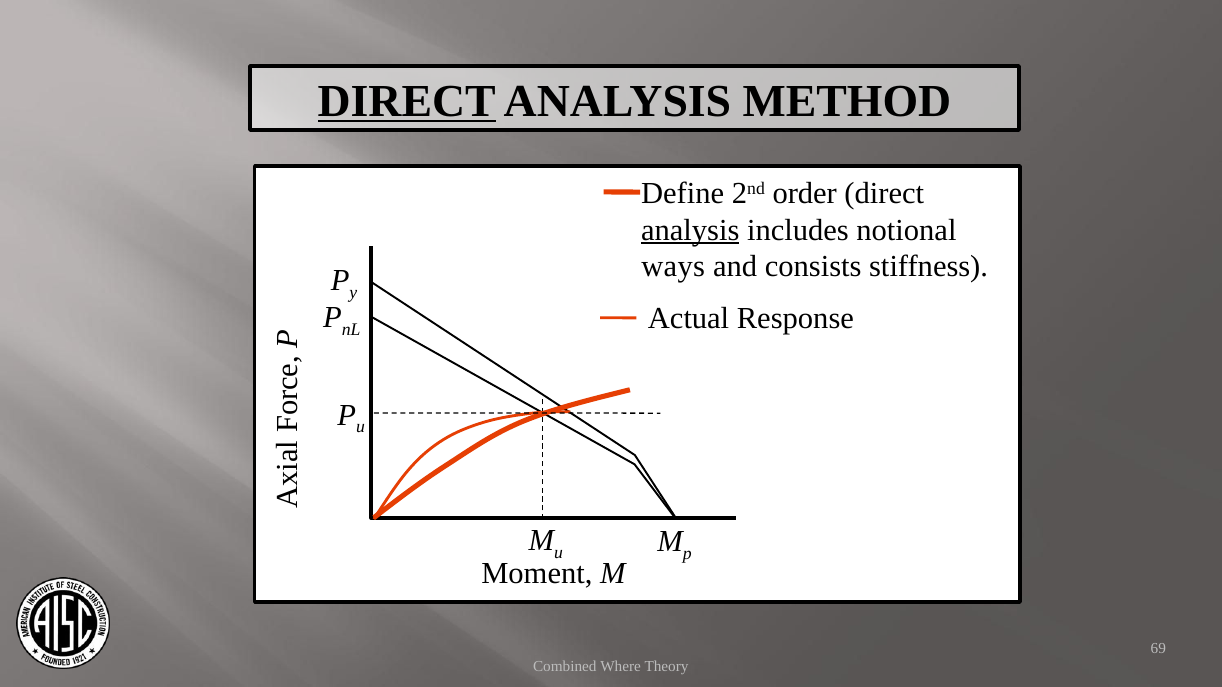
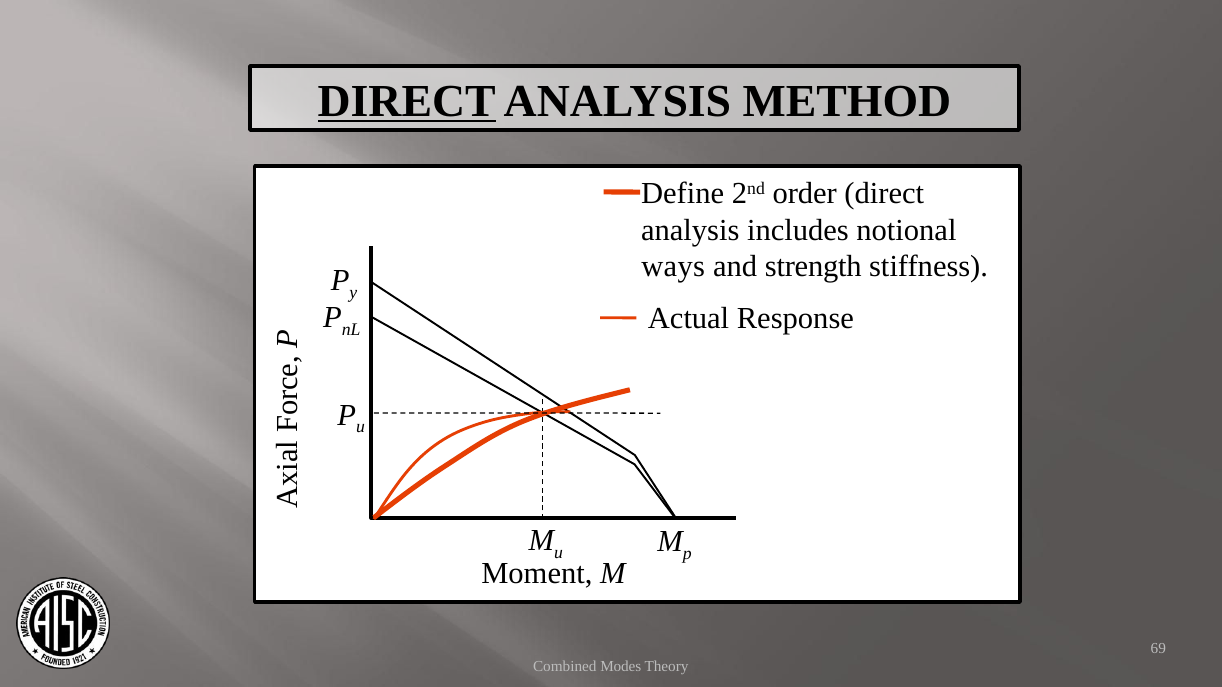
analysis at (690, 230) underline: present -> none
consists: consists -> strength
Where: Where -> Modes
